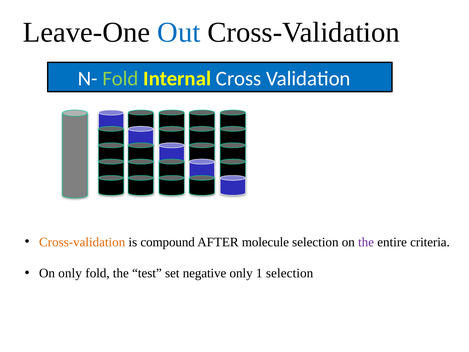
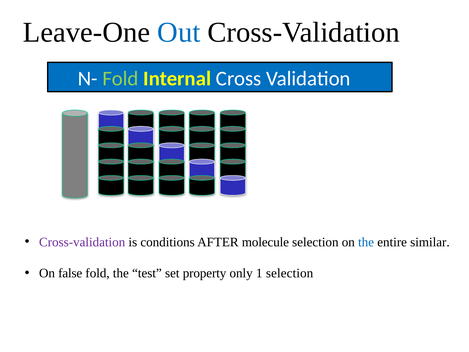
Cross-validation at (82, 242) colour: orange -> purple
compound: compound -> conditions
the at (366, 242) colour: purple -> blue
criteria: criteria -> similar
On only: only -> false
negative: negative -> property
